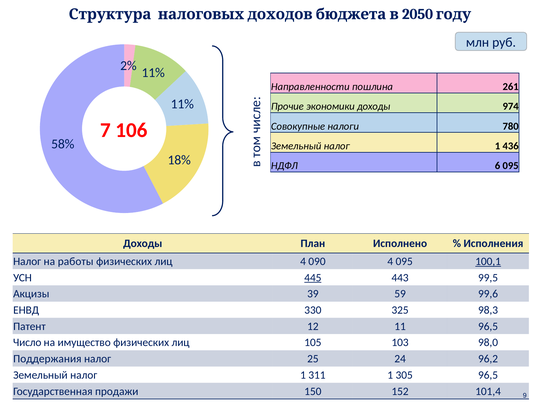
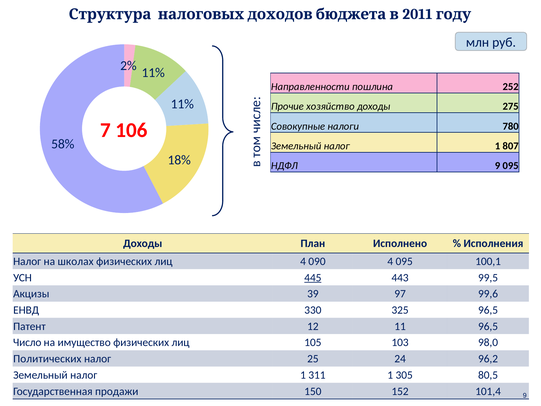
2050: 2050 -> 2011
261: 261 -> 252
экономики: экономики -> хозяйство
974: 974 -> 275
436: 436 -> 807
НДФЛ 6: 6 -> 9
работы: работы -> школах
100,1 underline: present -> none
59: 59 -> 97
325 98,3: 98,3 -> 96,5
Поддержания: Поддержания -> Политических
305 96,5: 96,5 -> 80,5
